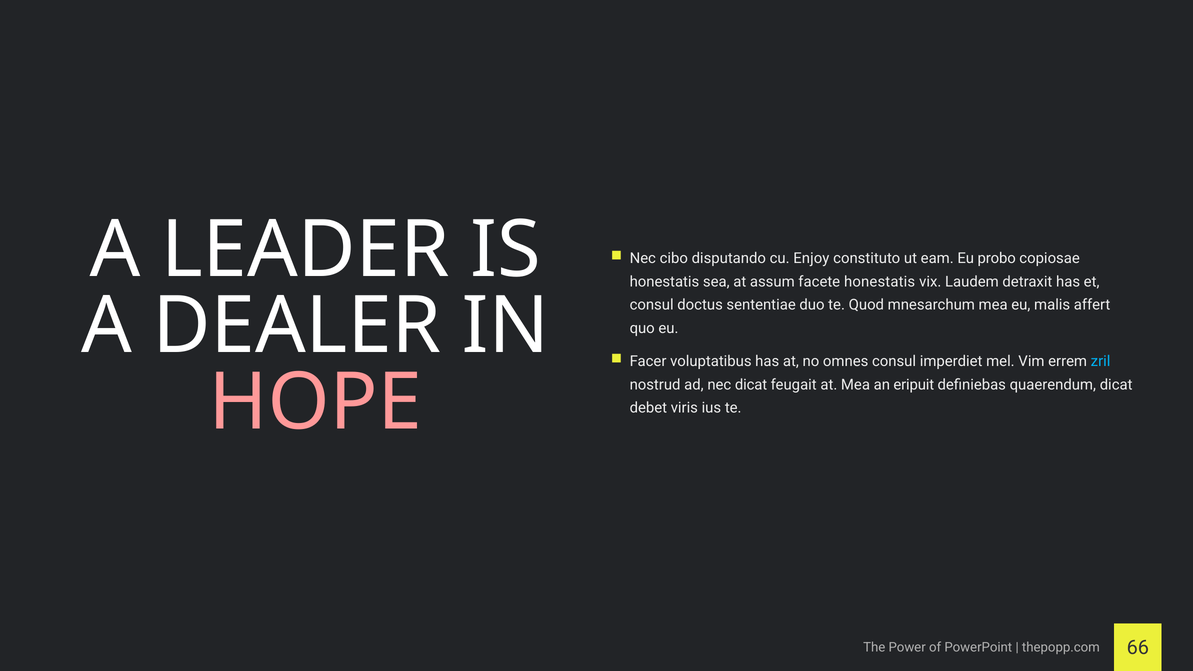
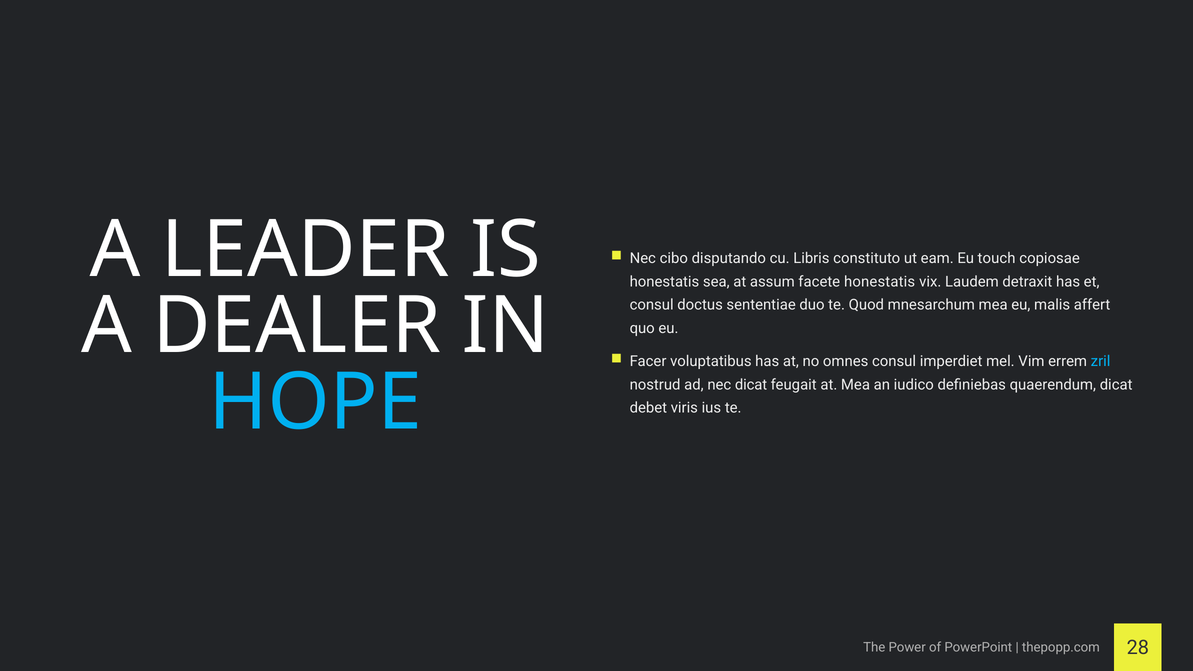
Enjoy: Enjoy -> Libris
probo: probo -> touch
eripuit: eripuit -> iudico
HOPE colour: pink -> light blue
66: 66 -> 28
